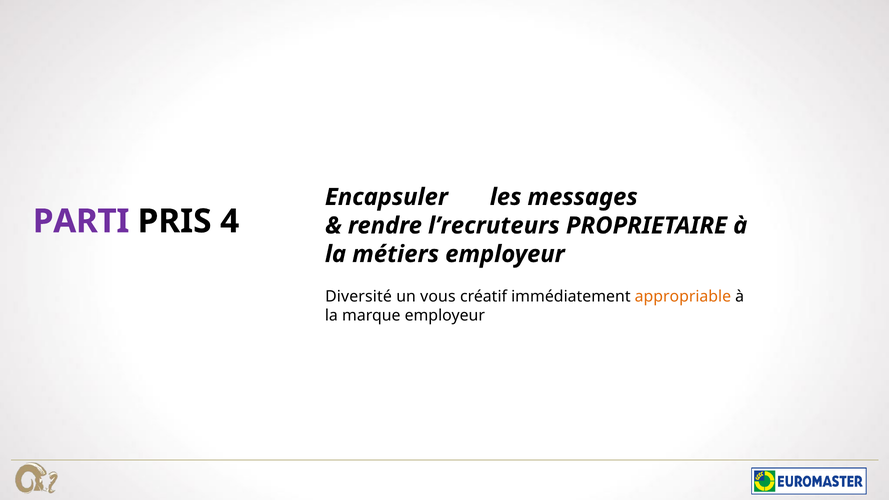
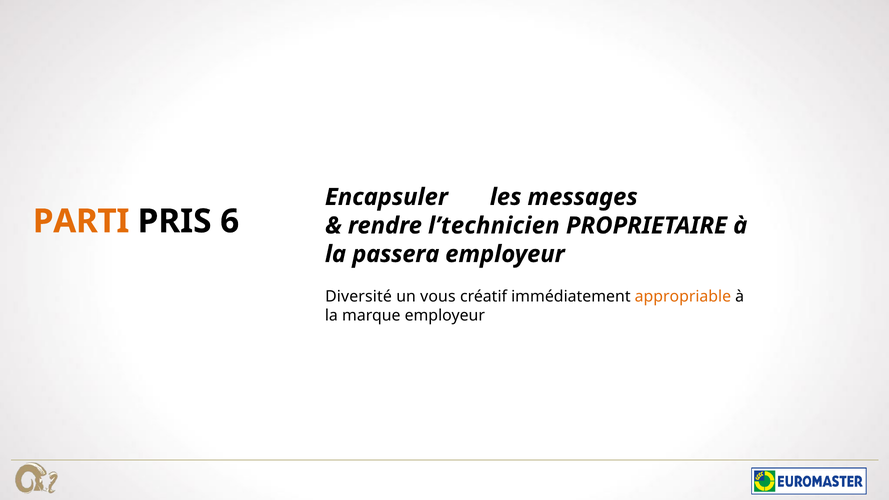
PARTI colour: purple -> orange
4: 4 -> 6
l’recruteurs: l’recruteurs -> l’technicien
métiers: métiers -> passera
